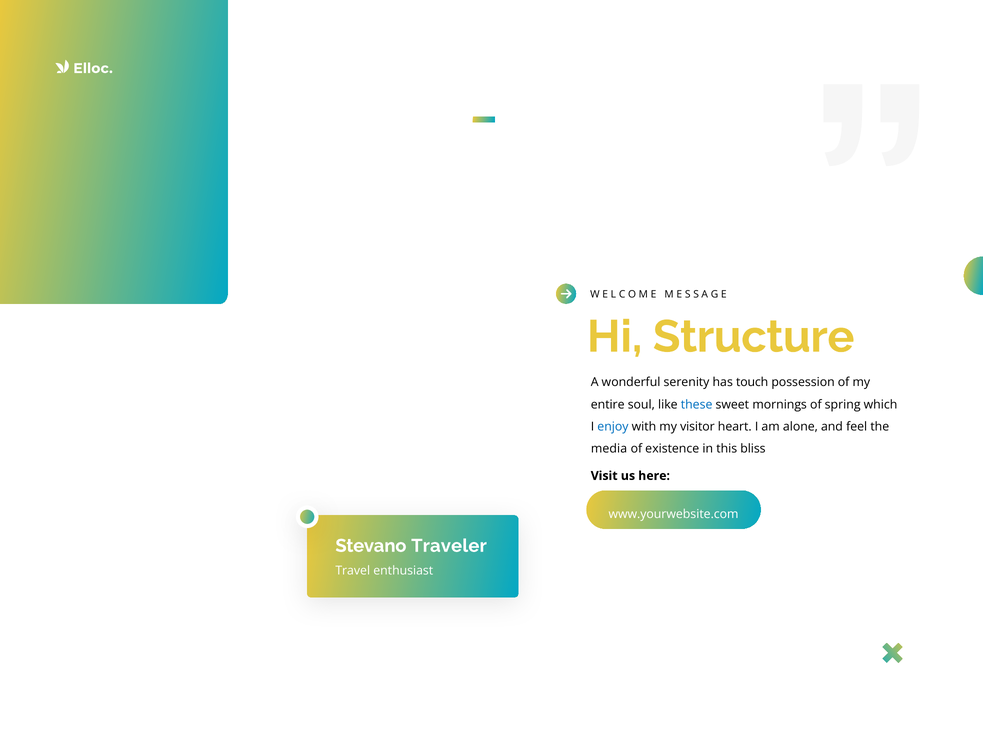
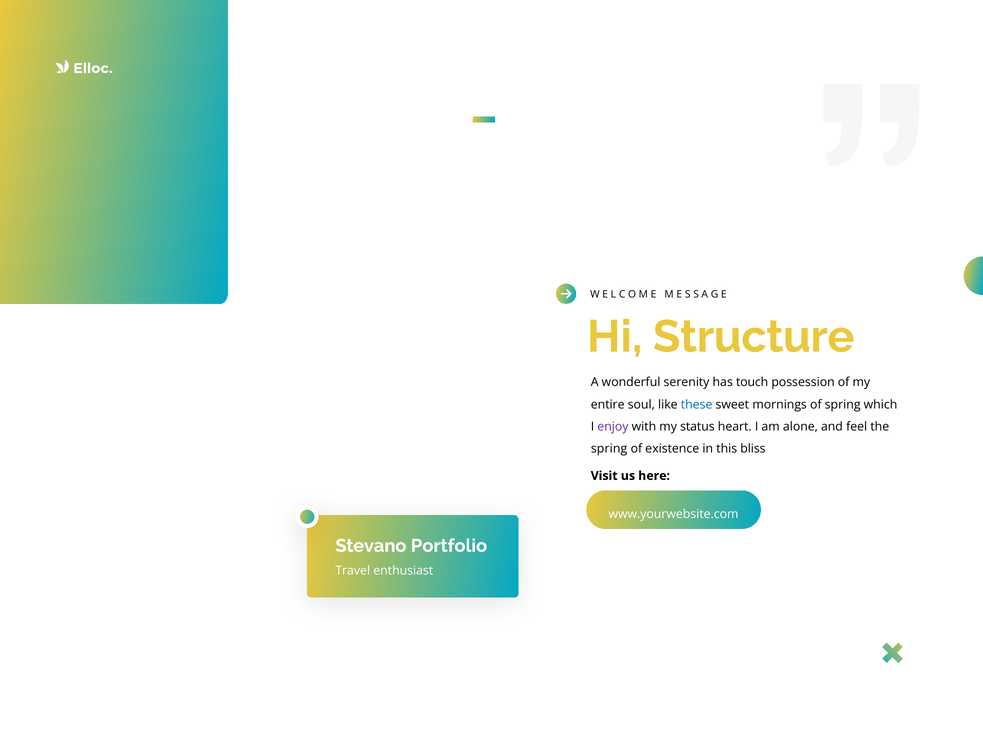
enjoy colour: blue -> purple
visitor: visitor -> status
media at (609, 449): media -> spring
Traveler: Traveler -> Portfolio
